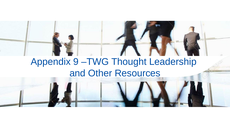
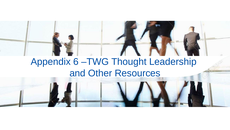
9: 9 -> 6
